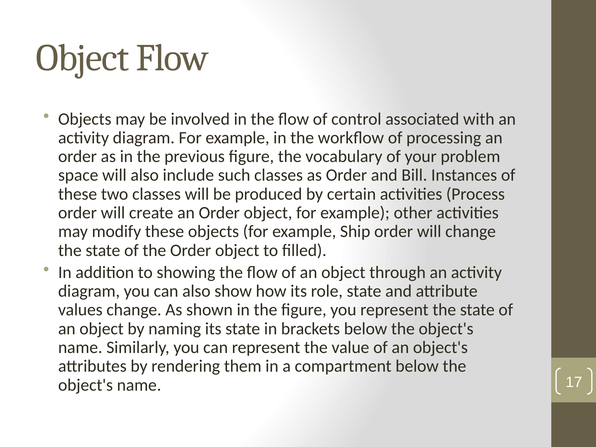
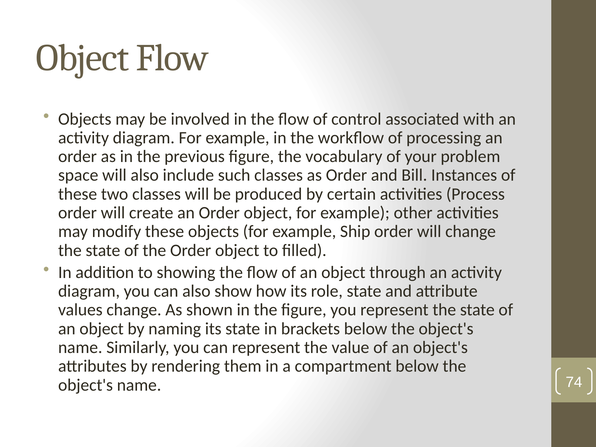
17: 17 -> 74
